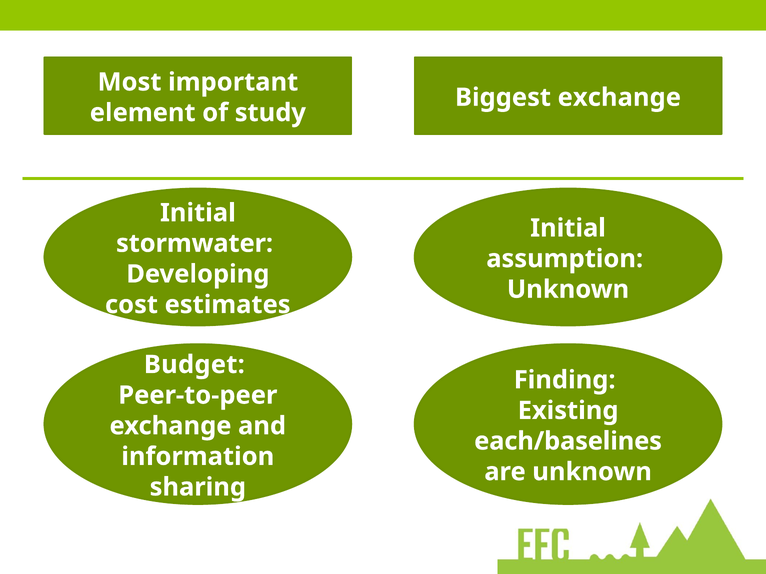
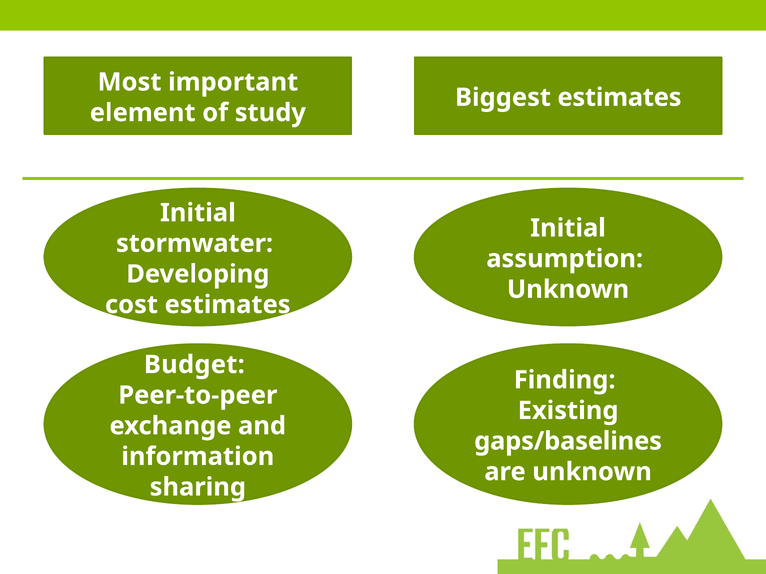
Biggest exchange: exchange -> estimates
each/baselines: each/baselines -> gaps/baselines
